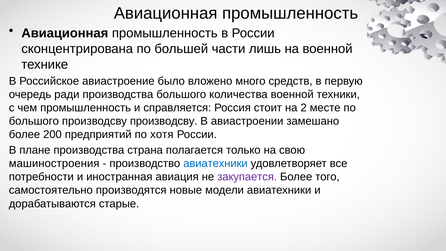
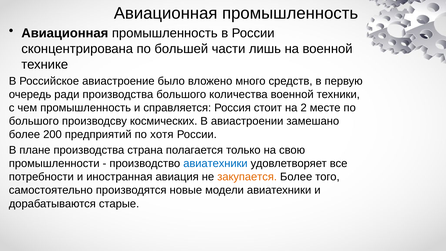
производсву производсву: производсву -> космических
машиностроения: машиностроения -> промышленности
закупается colour: purple -> orange
